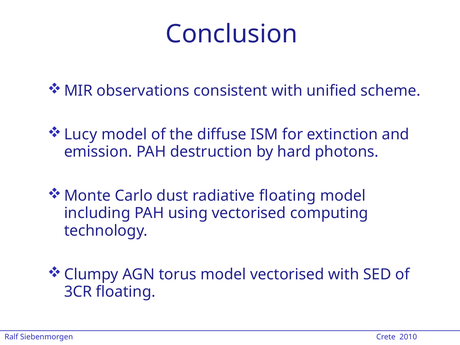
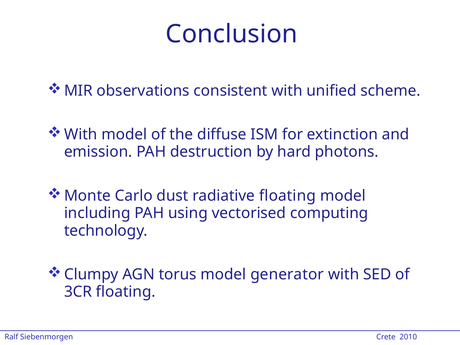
Lucy at (81, 134): Lucy -> With
model vectorised: vectorised -> generator
